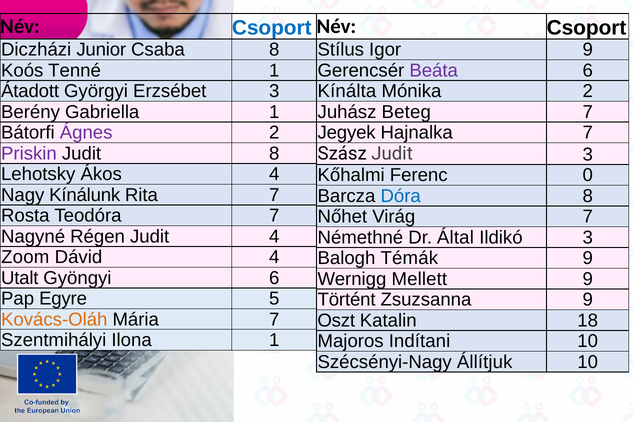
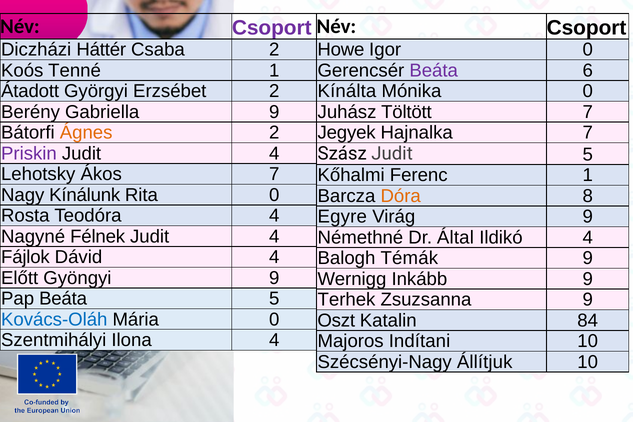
Csoport at (272, 28) colour: blue -> purple
Junior: Junior -> Háttér
Csaba 8: 8 -> 2
Stílus: Stílus -> Howe
Igor 9: 9 -> 0
Erzsébet 3: 3 -> 2
Mónika 2: 2 -> 0
Gabriella 1: 1 -> 9
Beteg: Beteg -> Töltött
Ágnes colour: purple -> orange
8 at (274, 153): 8 -> 4
Judit 3: 3 -> 5
Ákos 4: 4 -> 7
Ferenc 0: 0 -> 1
Rita 7: 7 -> 0
Dóra colour: blue -> orange
Teodóra 7: 7 -> 4
Nőhet: Nőhet -> Egyre
Virág 7: 7 -> 9
Régen: Régen -> Félnek
Ildikó 3: 3 -> 4
Zoom: Zoom -> Fájlok
Utalt: Utalt -> Előtt
Gyöngyi 6: 6 -> 9
Mellett: Mellett -> Inkább
Pap Egyre: Egyre -> Beáta
Történt: Történt -> Terhek
Kovács-Oláh colour: orange -> blue
Mária 7: 7 -> 0
18: 18 -> 84
Ilona 1: 1 -> 4
